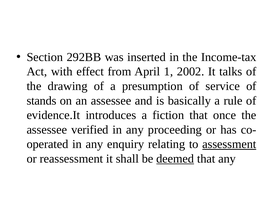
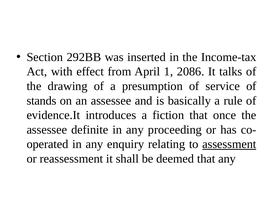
2002: 2002 -> 2086
verified: verified -> definite
deemed underline: present -> none
